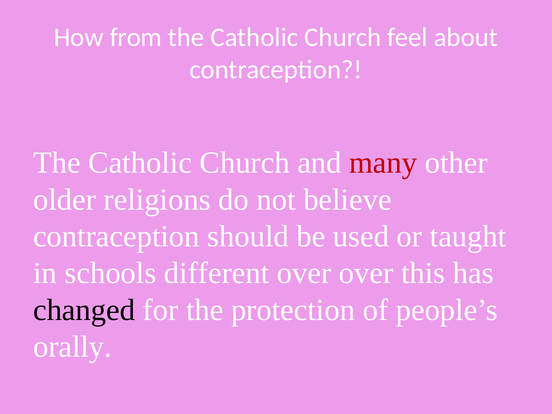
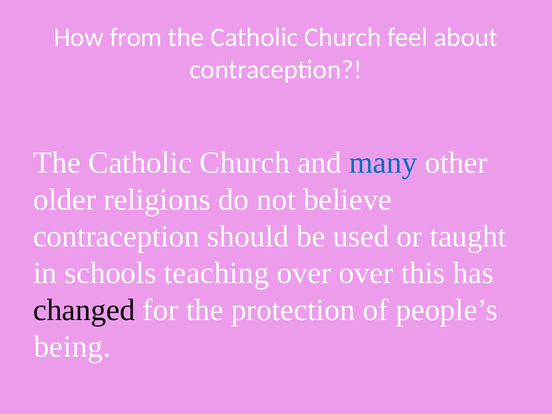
many colour: red -> blue
different: different -> teaching
orally: orally -> being
